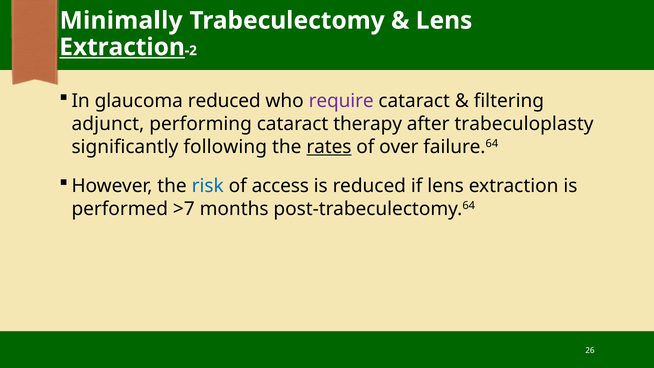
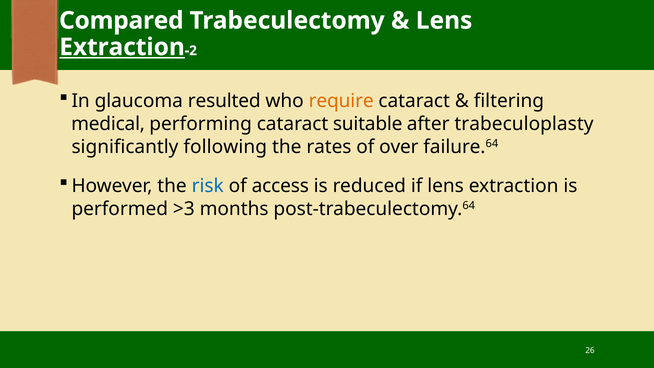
Minimally: Minimally -> Compared
glaucoma reduced: reduced -> resulted
require colour: purple -> orange
adjunct: adjunct -> medical
therapy: therapy -> suitable
rates underline: present -> none
>7: >7 -> >3
